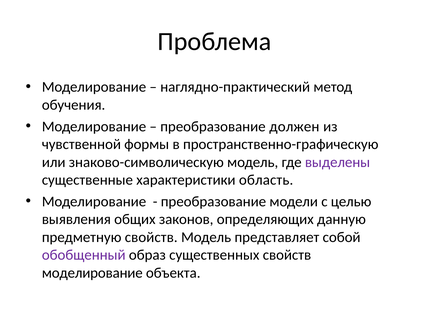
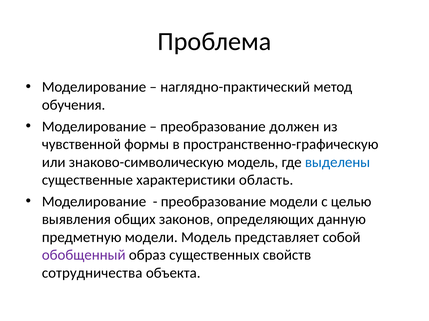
выделены colour: purple -> blue
предметную свойств: свойств -> модели
моделирование at (92, 274): моделирование -> сотрудничества
